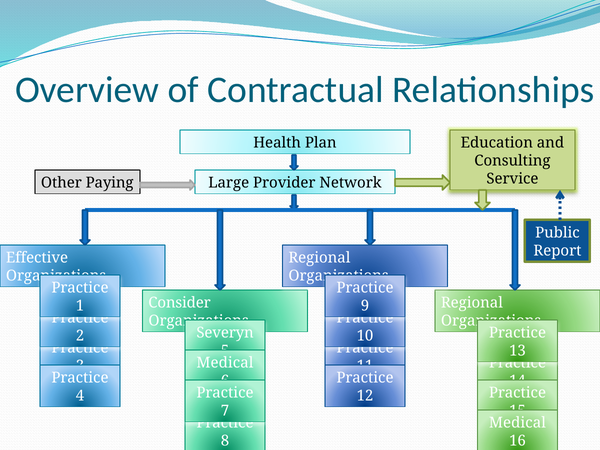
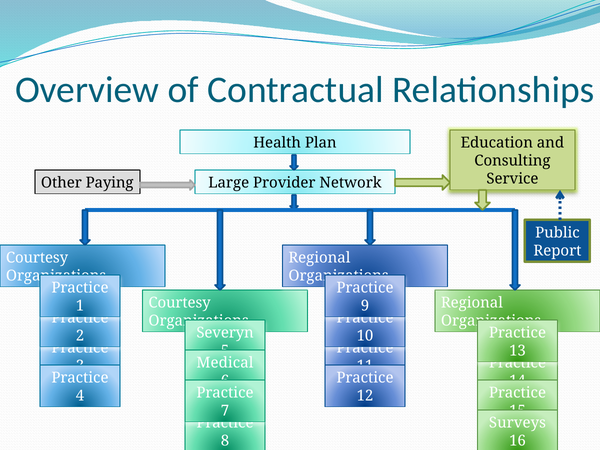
Effective at (37, 258): Effective -> Courtesy
Consider at (180, 303): Consider -> Courtesy
Medical at (517, 423): Medical -> Surveys
